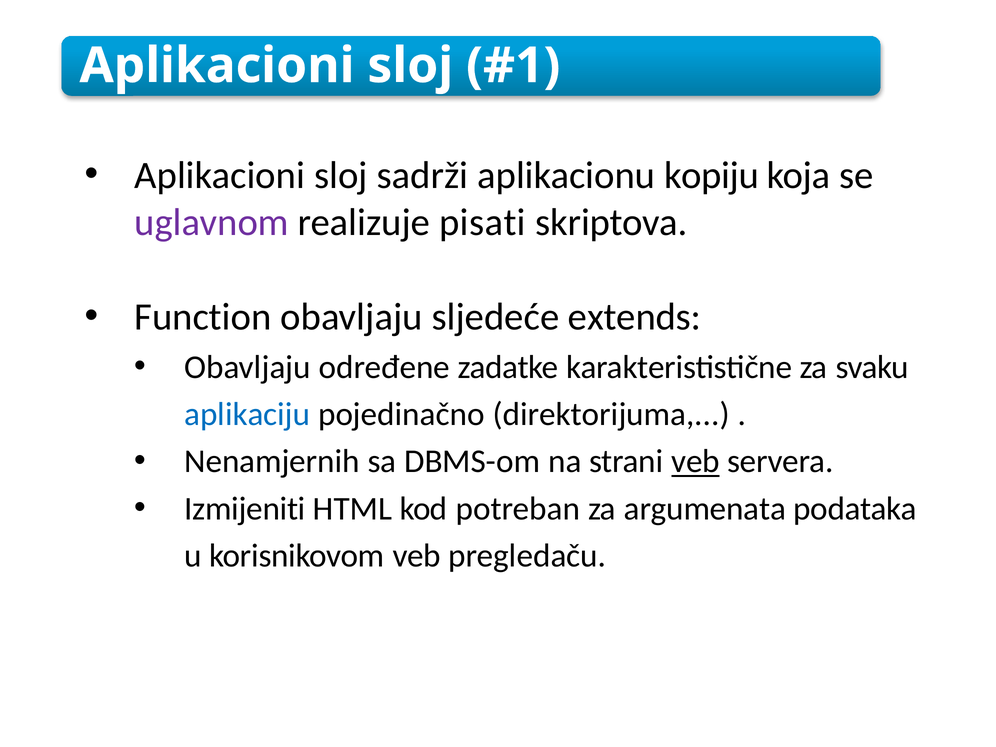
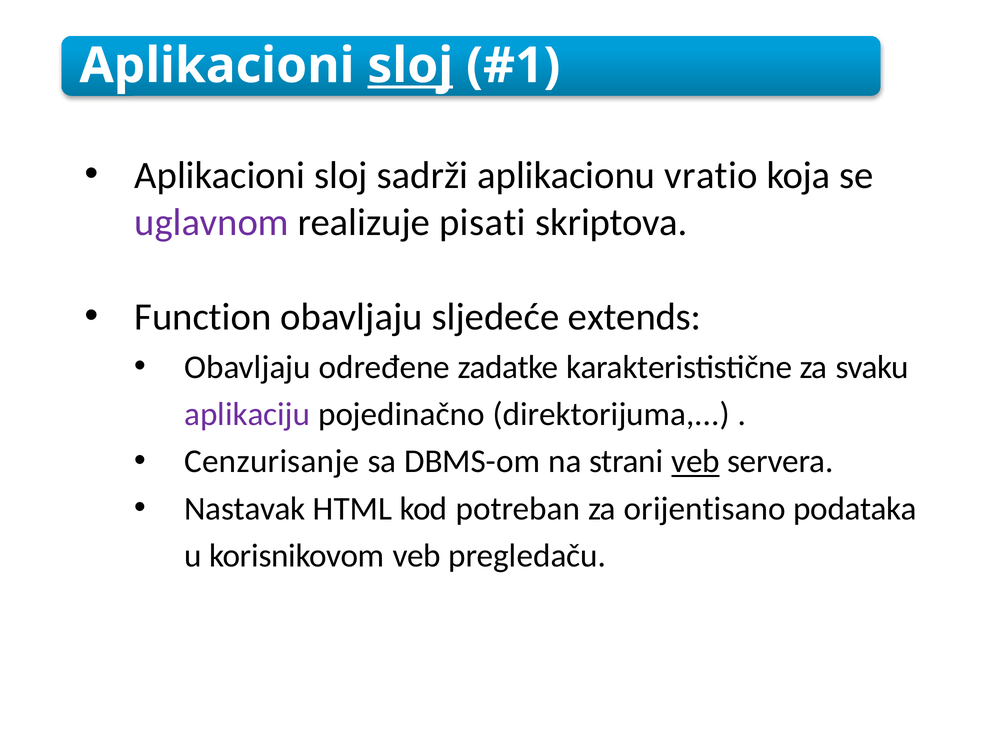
sloj at (410, 66) underline: none -> present
kopiju: kopiju -> vratio
aplikaciju colour: blue -> purple
Nenamjernih: Nenamjernih -> Cenzurisanje
Izmijeniti: Izmijeniti -> Nastavak
argumenata: argumenata -> orijentisano
